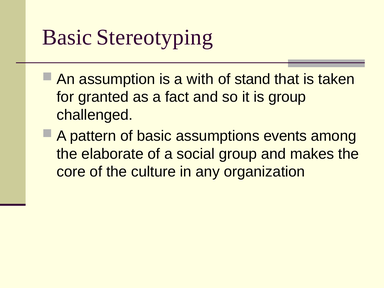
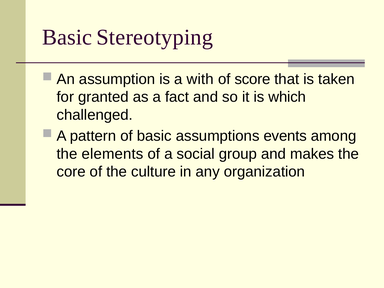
stand: stand -> score
is group: group -> which
elaborate: elaborate -> elements
